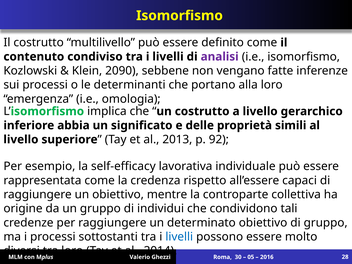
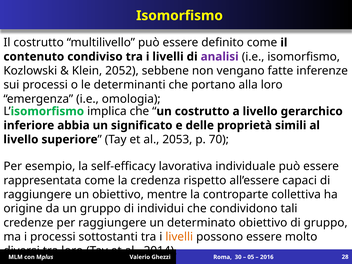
2090: 2090 -> 2052
2013: 2013 -> 2053
92: 92 -> 70
livelli at (179, 237) colour: blue -> orange
